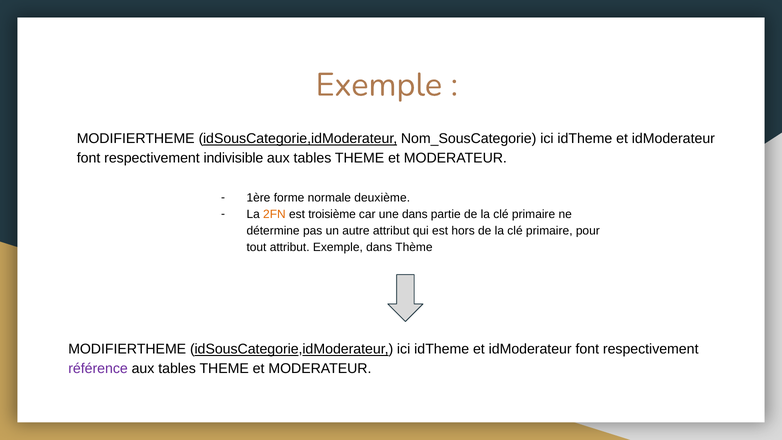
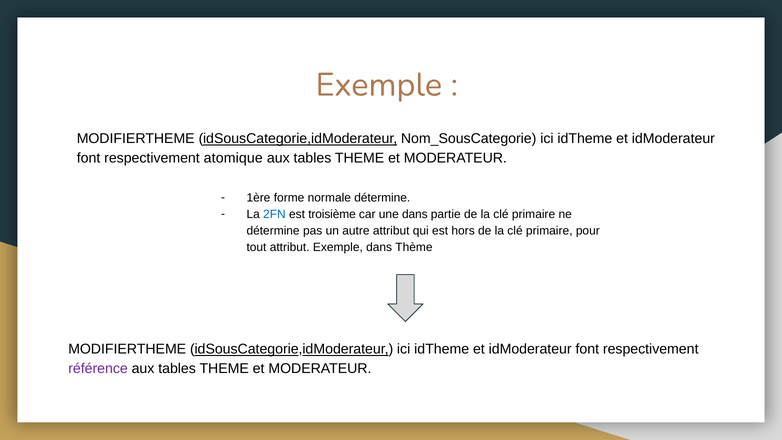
indivisible: indivisible -> atomique
normale deuxième: deuxième -> détermine
2FN colour: orange -> blue
